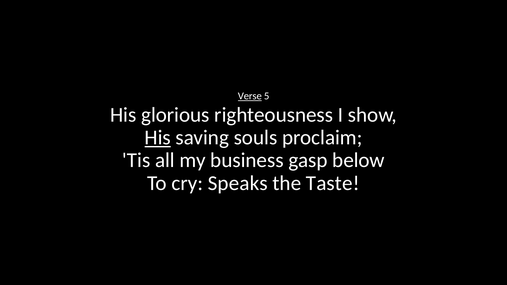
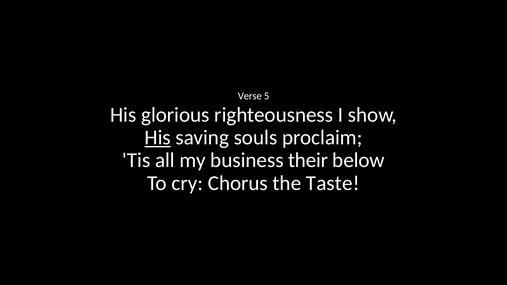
Verse underline: present -> none
gasp: gasp -> their
Speaks: Speaks -> Chorus
